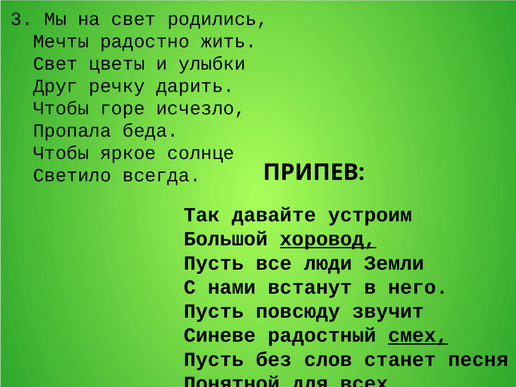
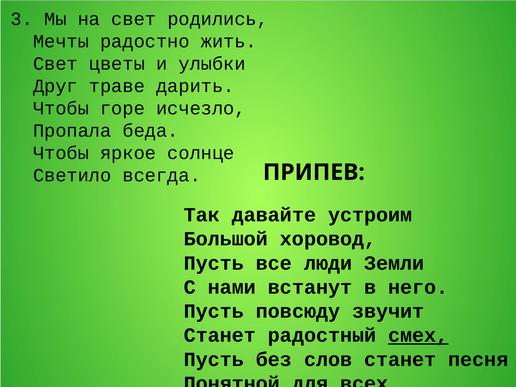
речку: речку -> траве
хоровод underline: present -> none
Синеве at (220, 335): Синеве -> Станет
